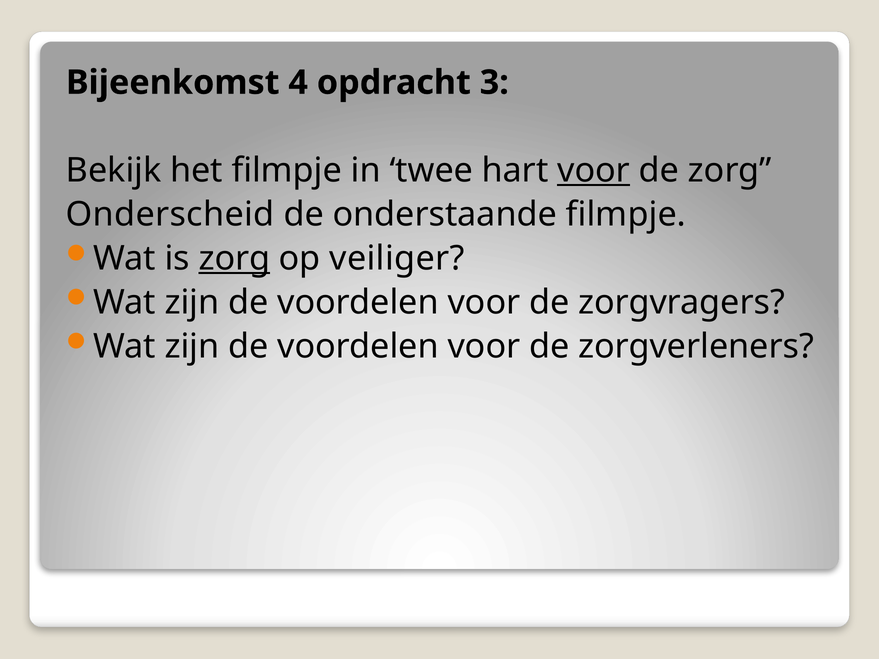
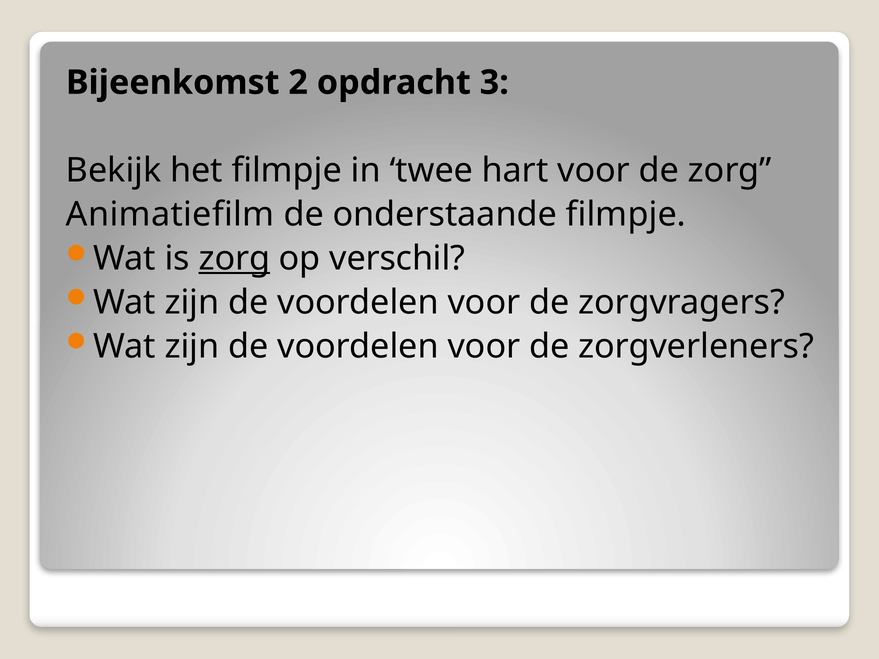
4: 4 -> 2
voor at (594, 171) underline: present -> none
Onderscheid: Onderscheid -> Animatiefilm
veiliger: veiliger -> verschil
